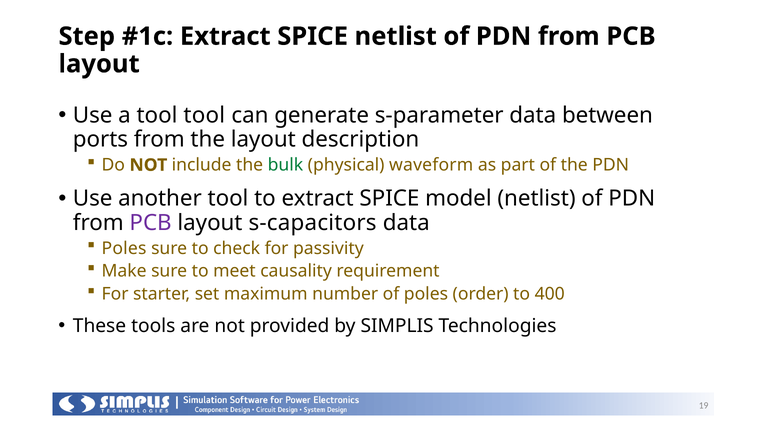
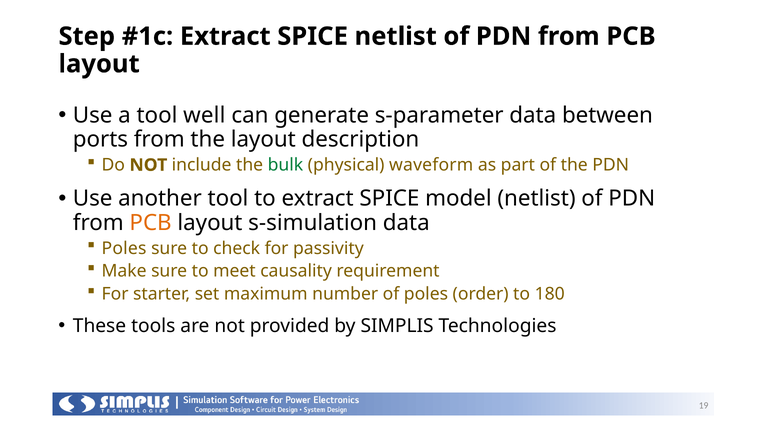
tool tool: tool -> well
PCB at (151, 223) colour: purple -> orange
s-capacitors: s-capacitors -> s-simulation
400: 400 -> 180
